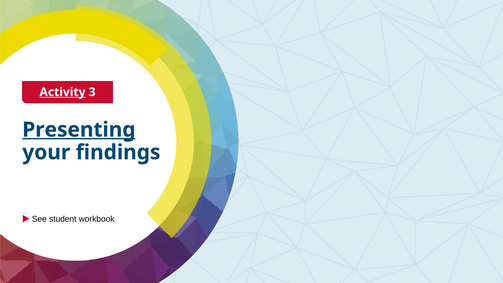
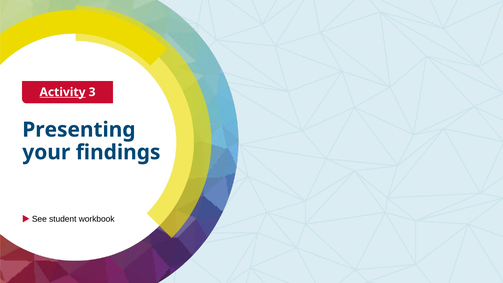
Presenting underline: present -> none
